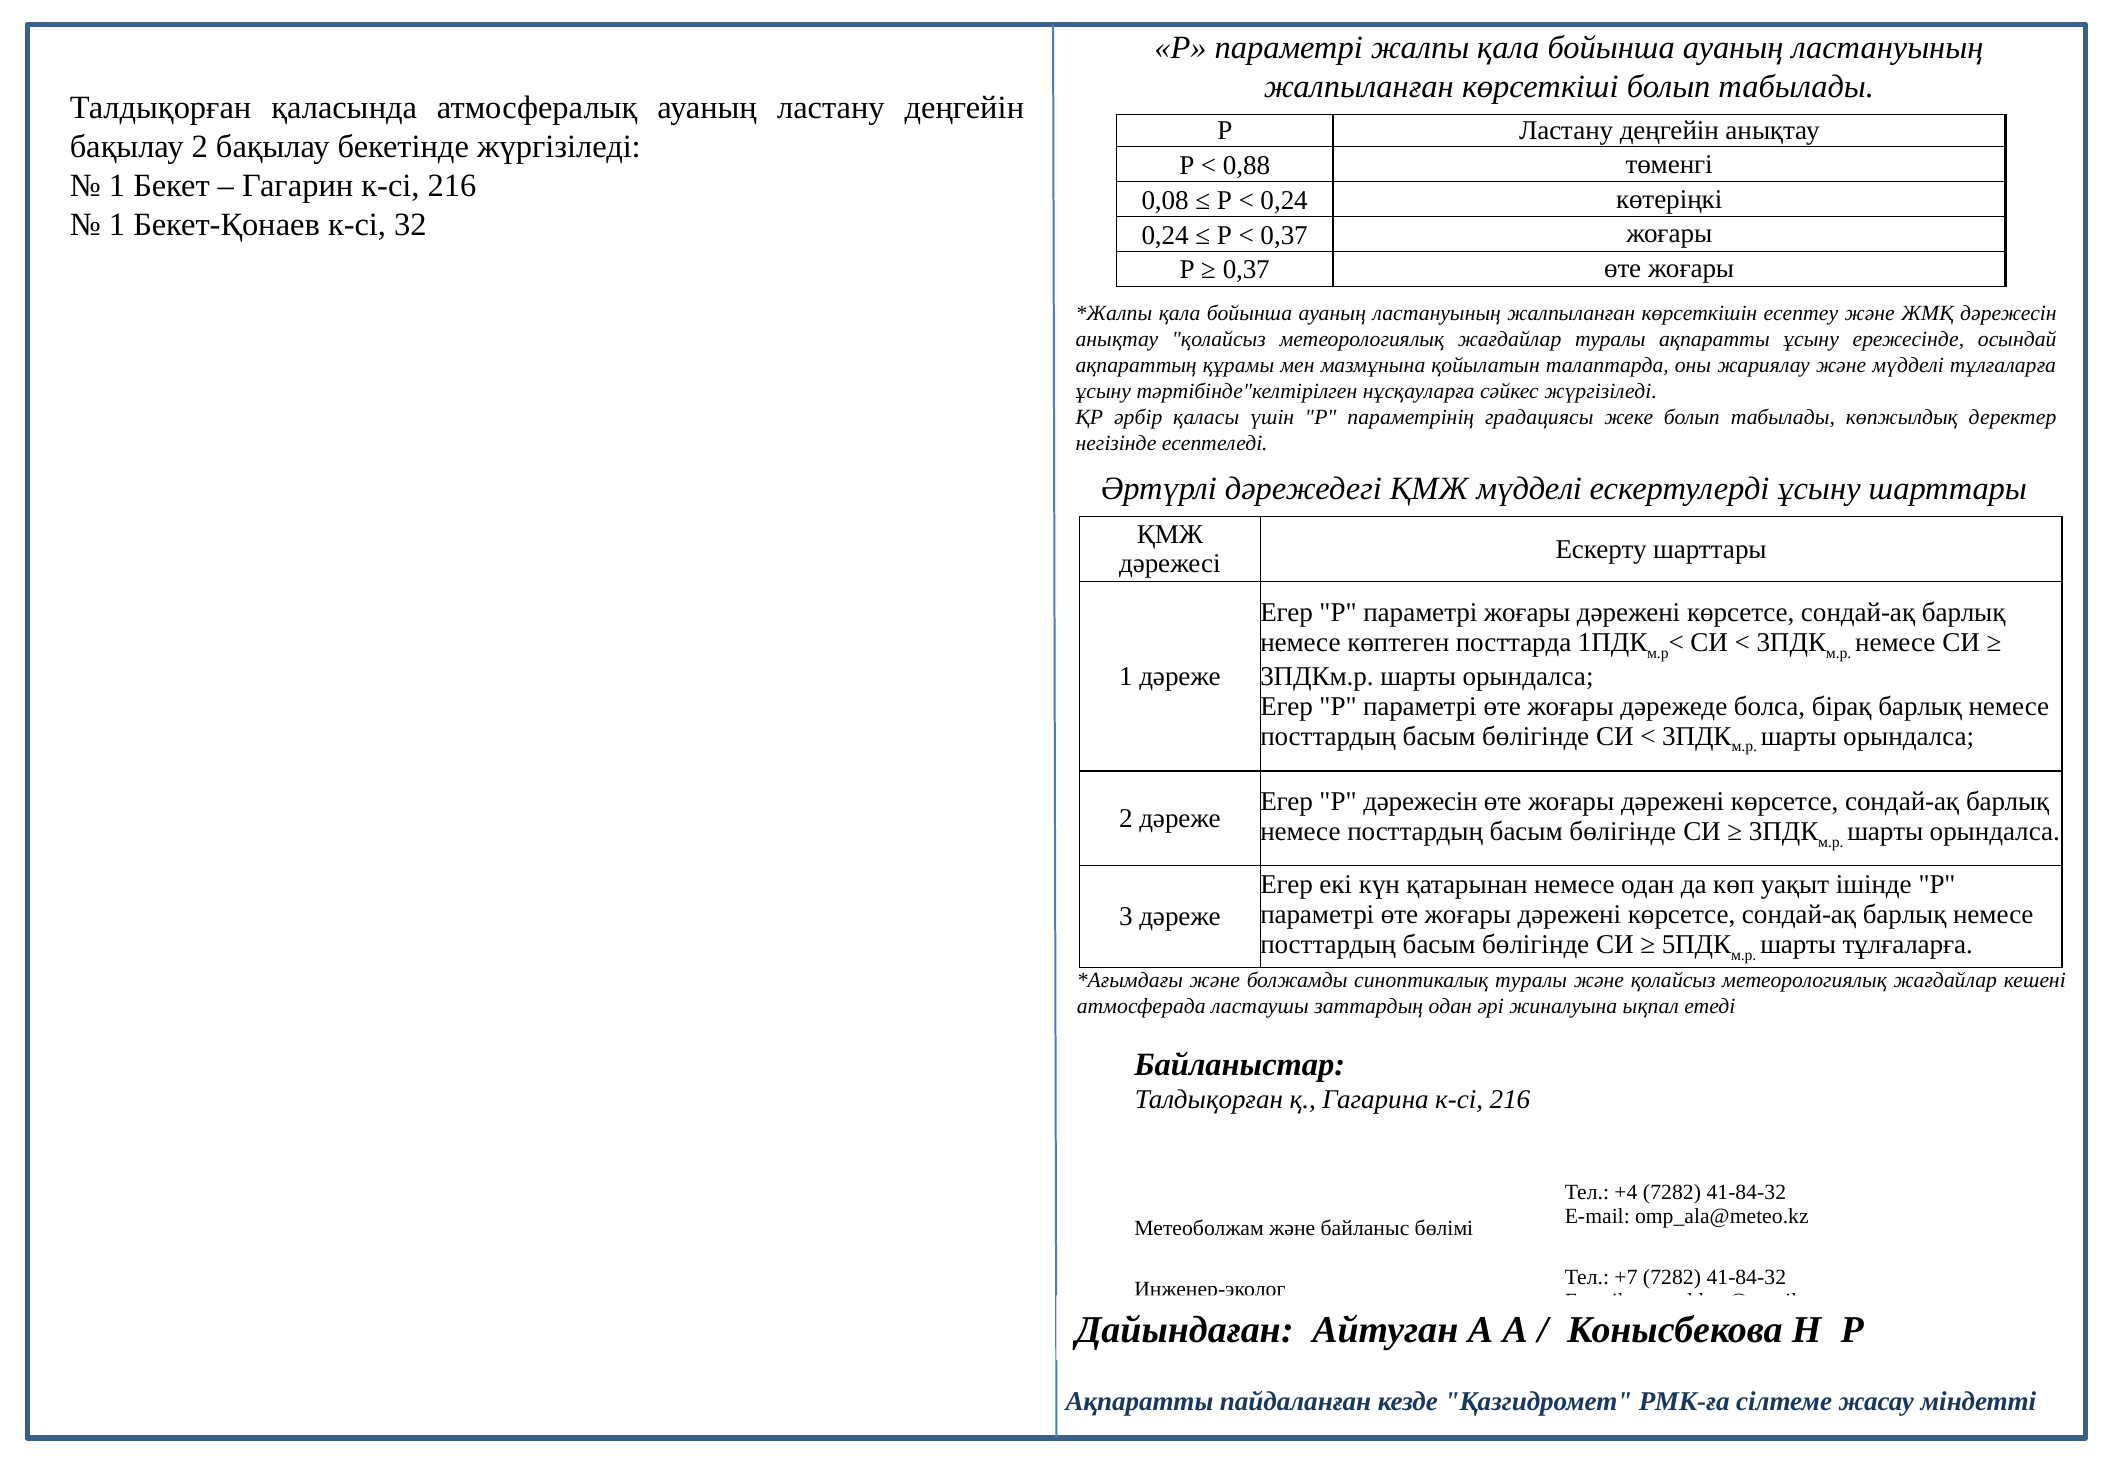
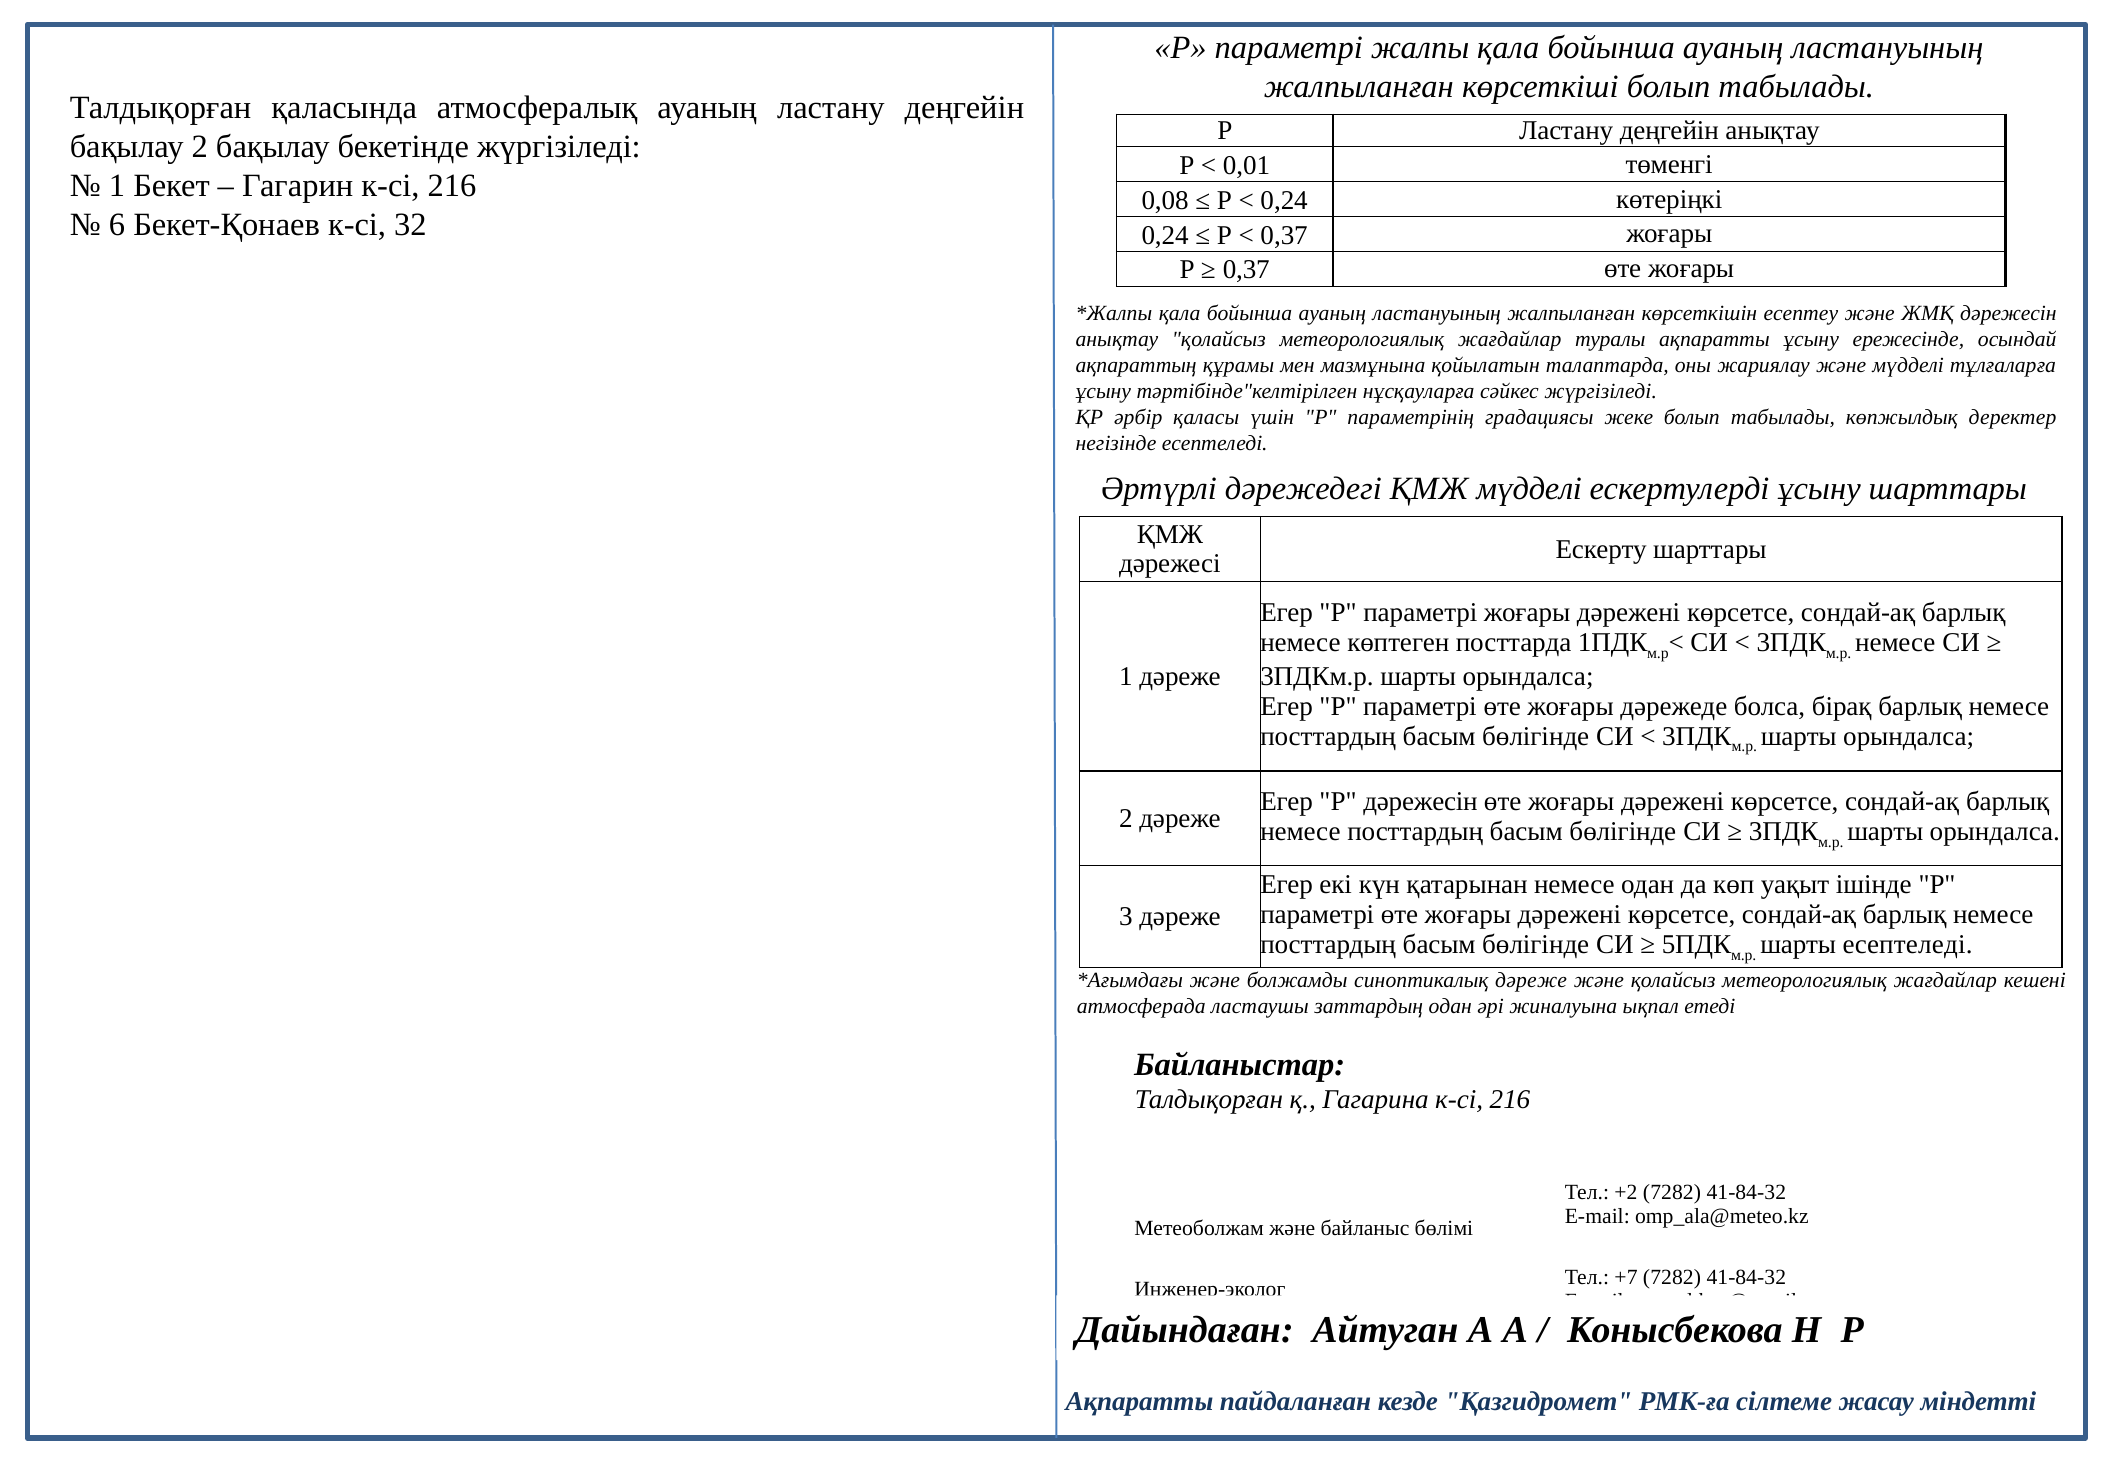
0,88: 0,88 -> 0,01
1 at (117, 224): 1 -> 6
шарты тұлғаларға: тұлғаларға -> есептеледі
синоптикалық туралы: туралы -> дәреже
+4: +4 -> +2
